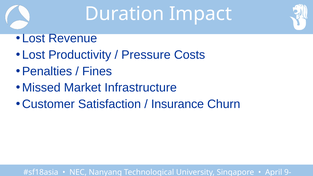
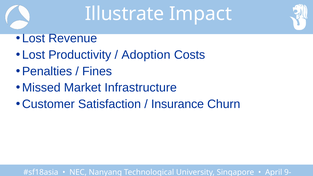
Duration: Duration -> Illustrate
Pressure: Pressure -> Adoption
